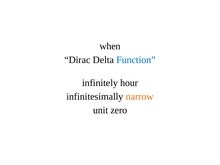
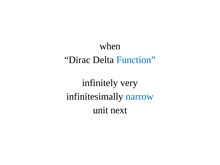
hour: hour -> very
narrow colour: orange -> blue
zero: zero -> next
